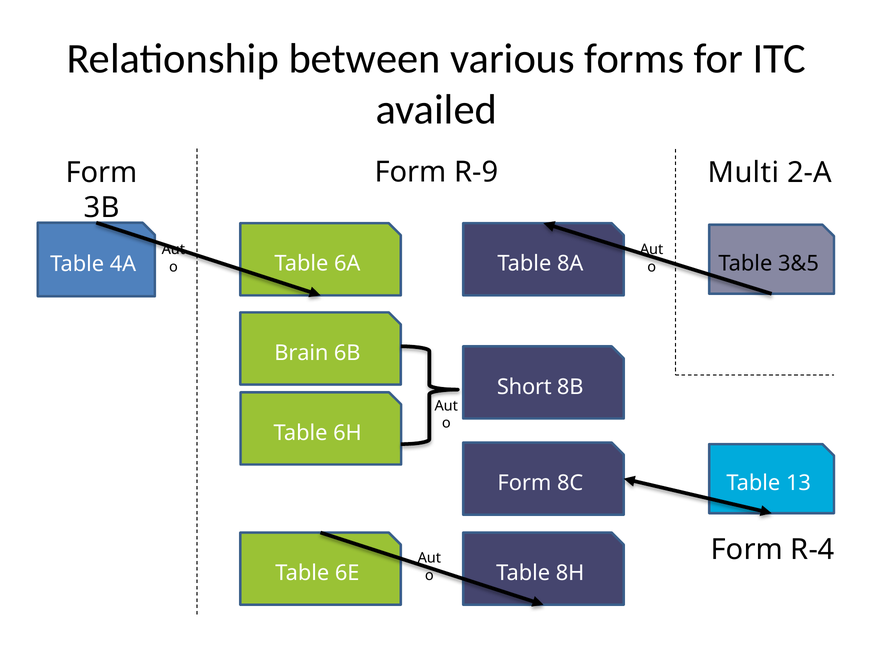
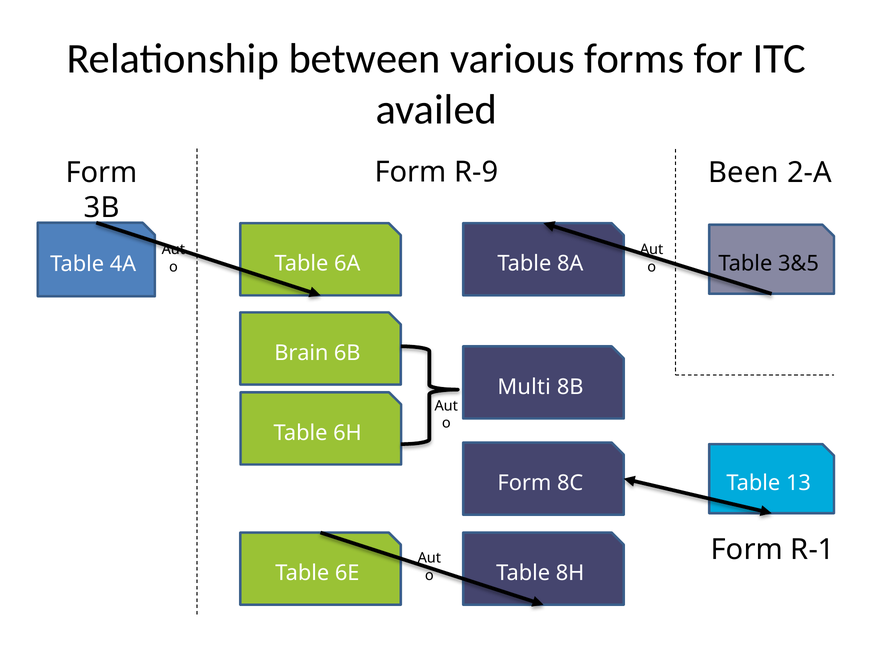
Multi: Multi -> Been
Short: Short -> Multi
R-4: R-4 -> R-1
